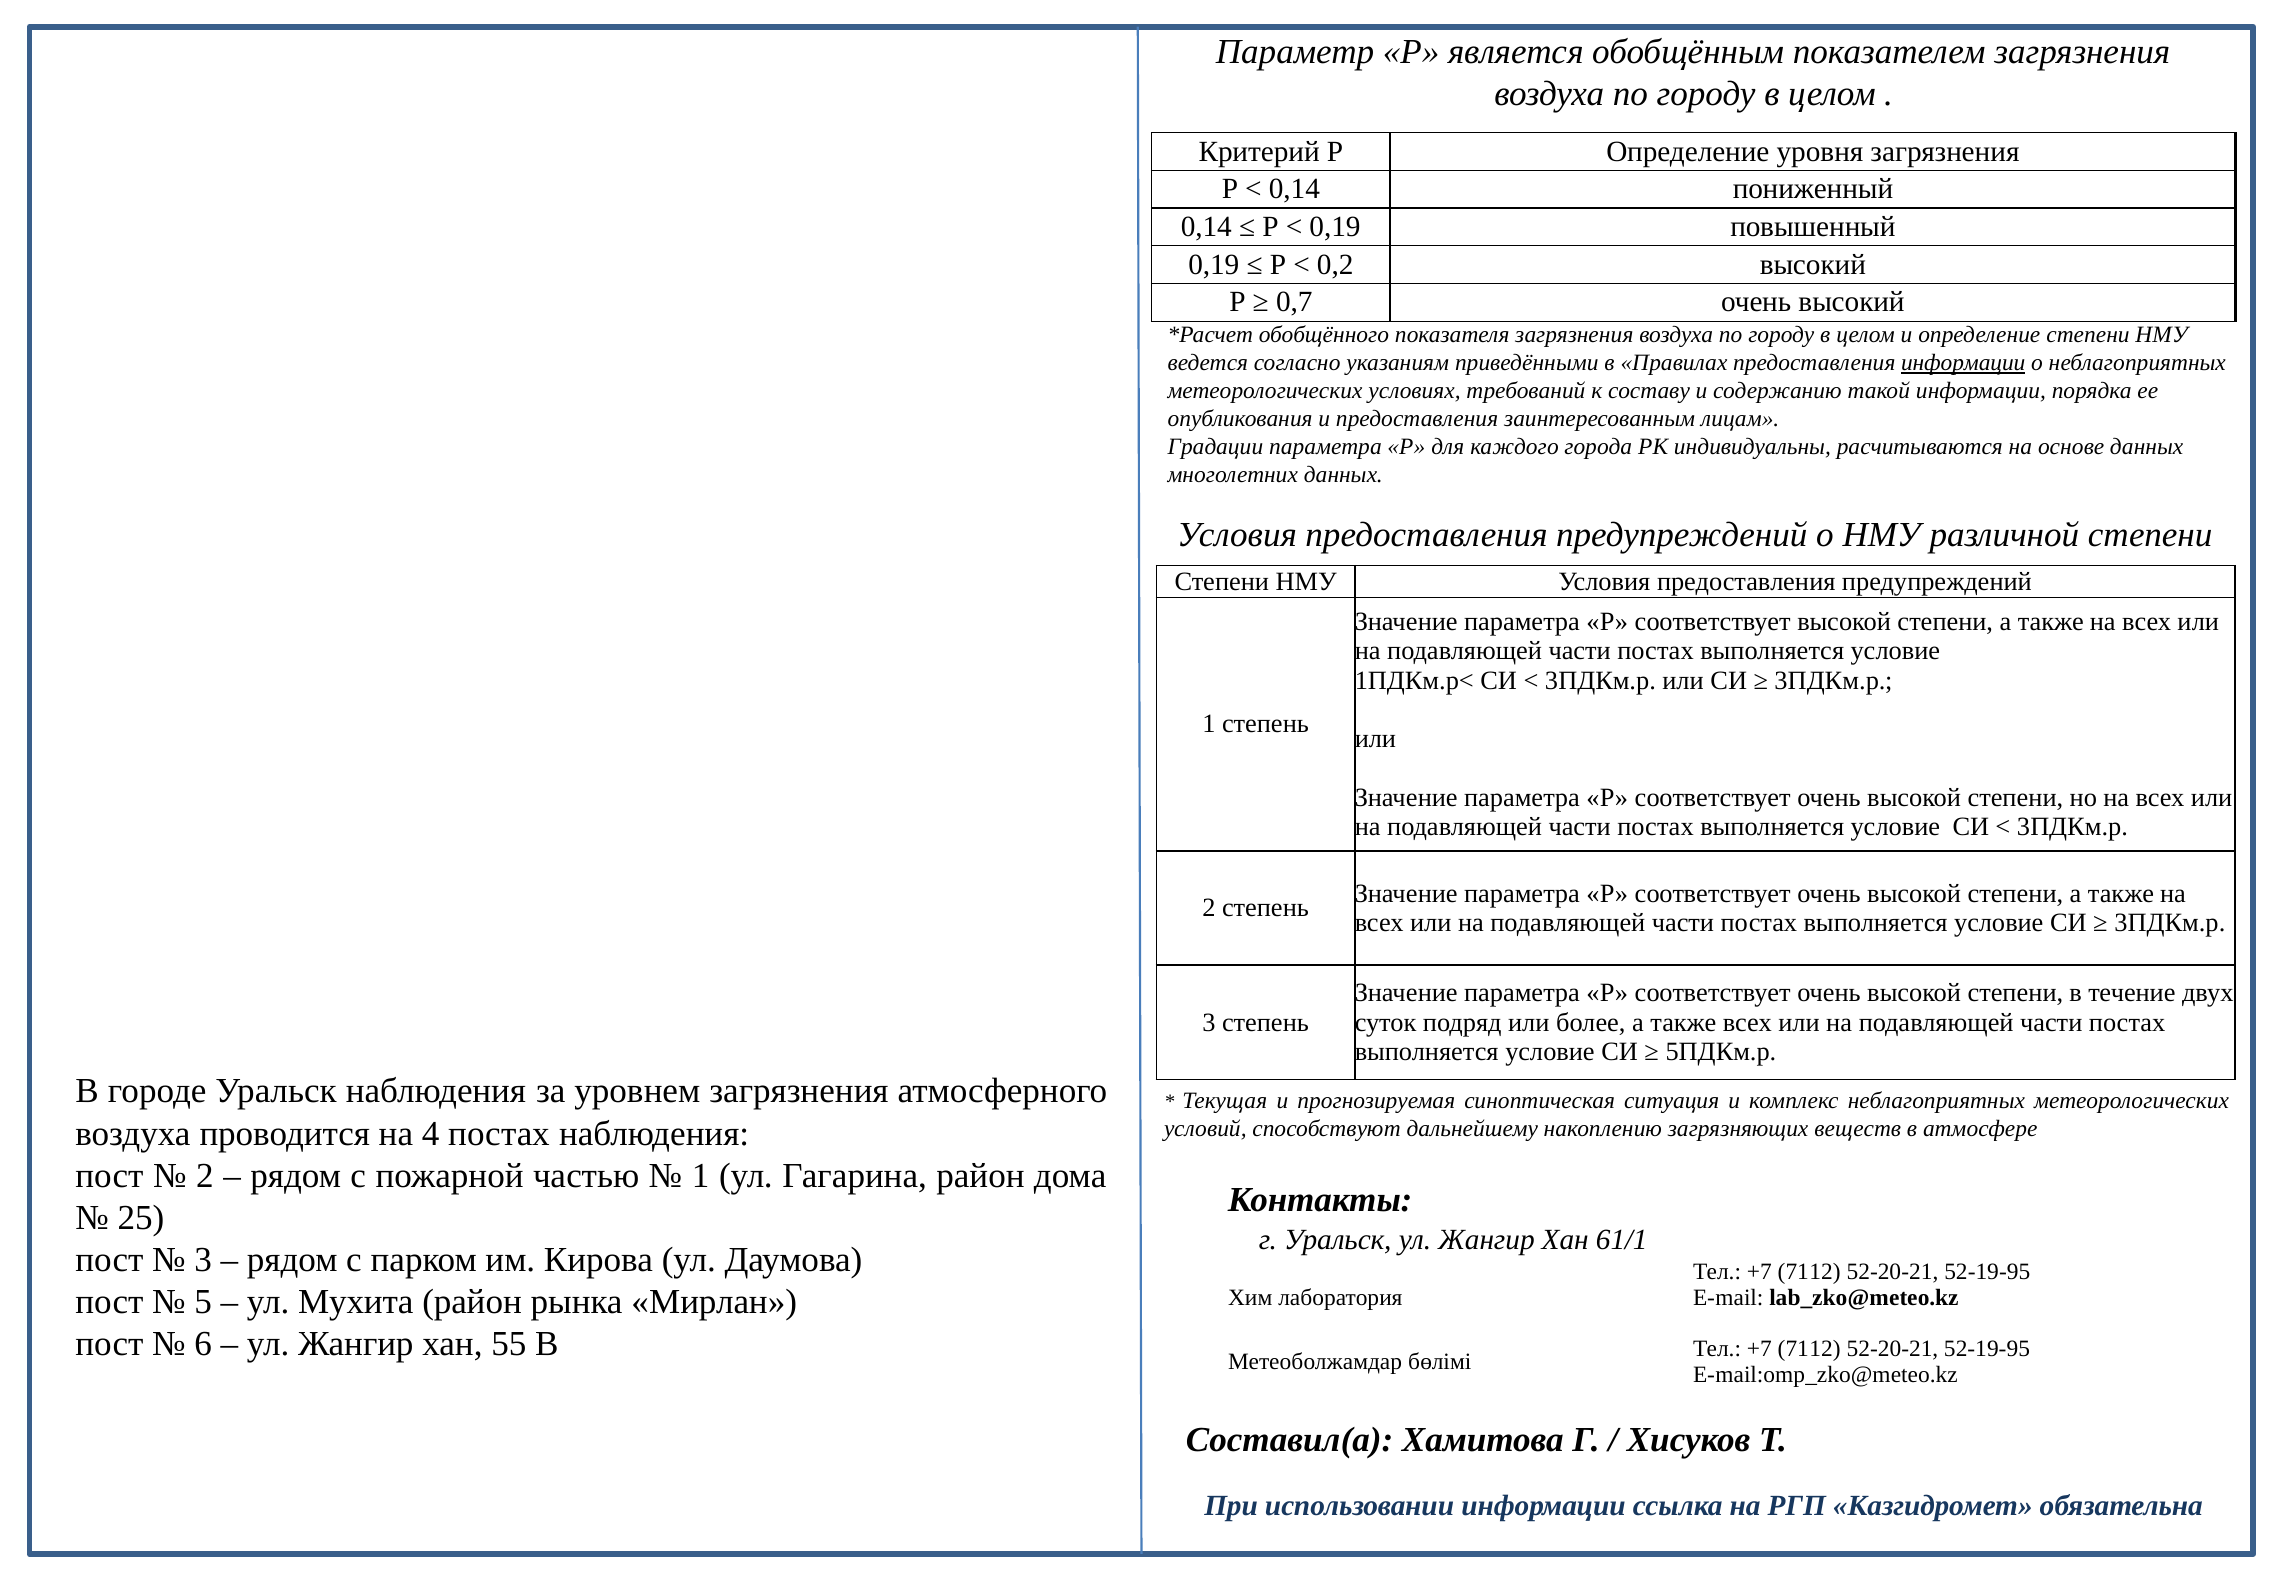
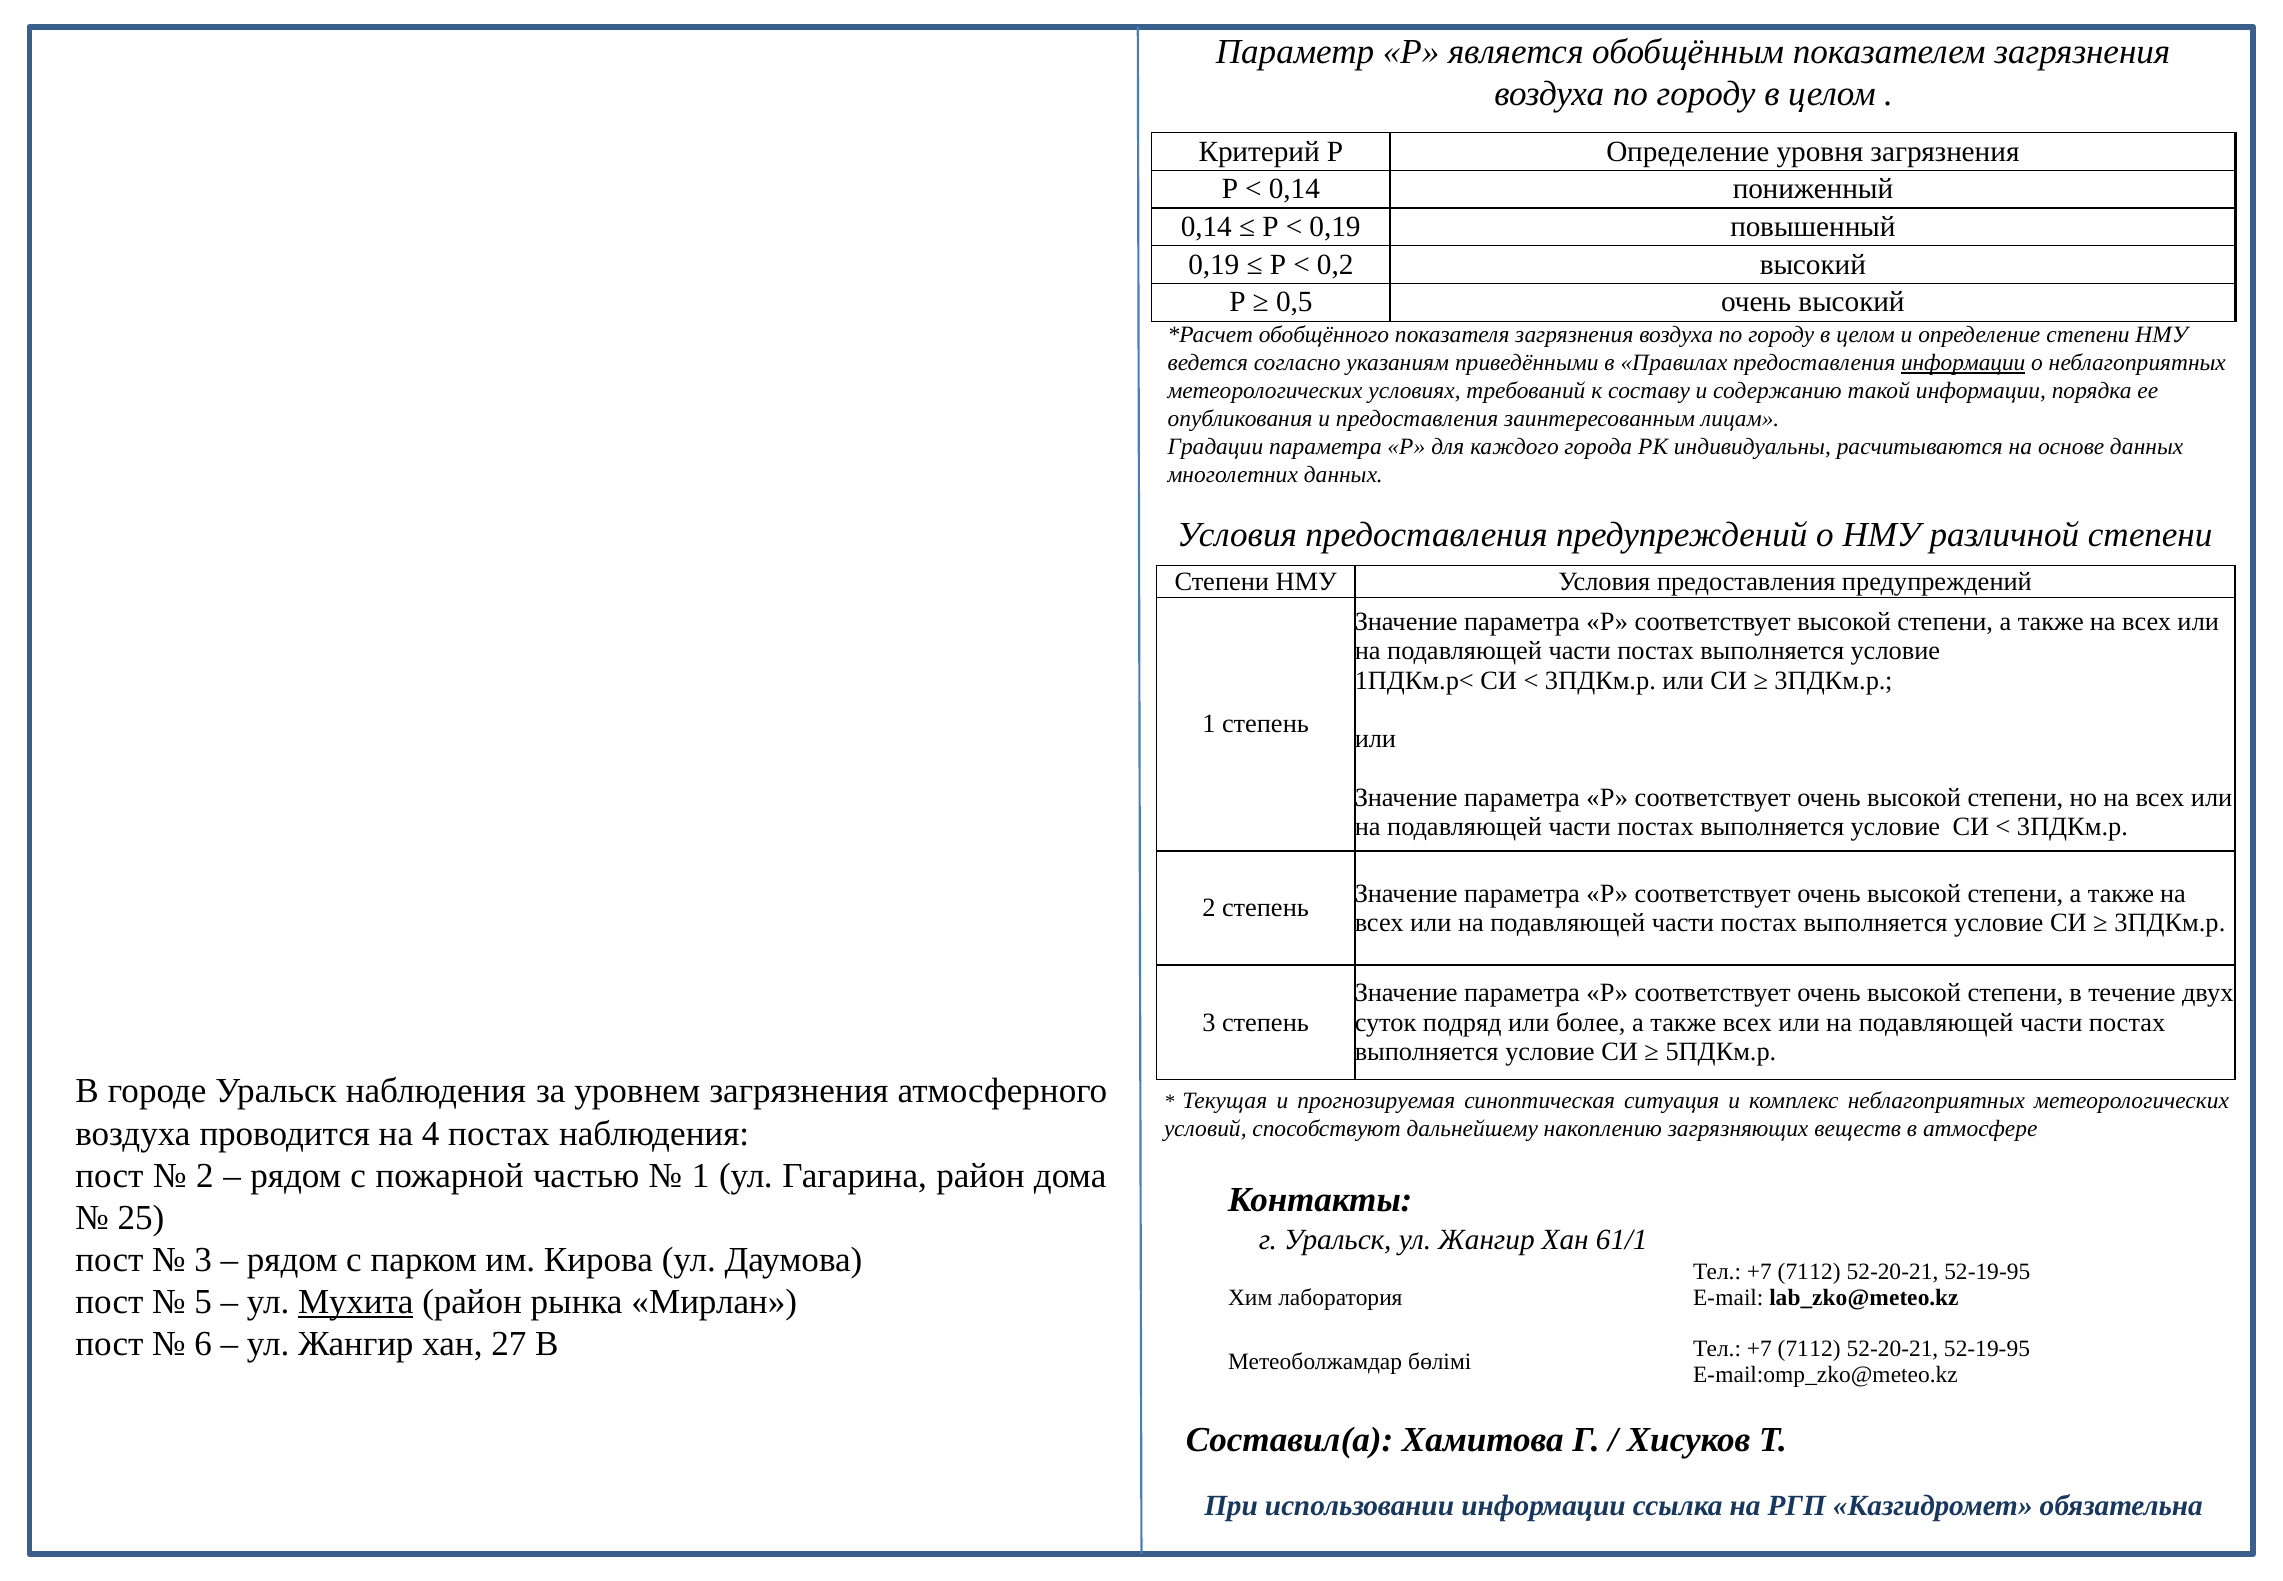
0,7: 0,7 -> 0,5
Мухита underline: none -> present
55: 55 -> 27
